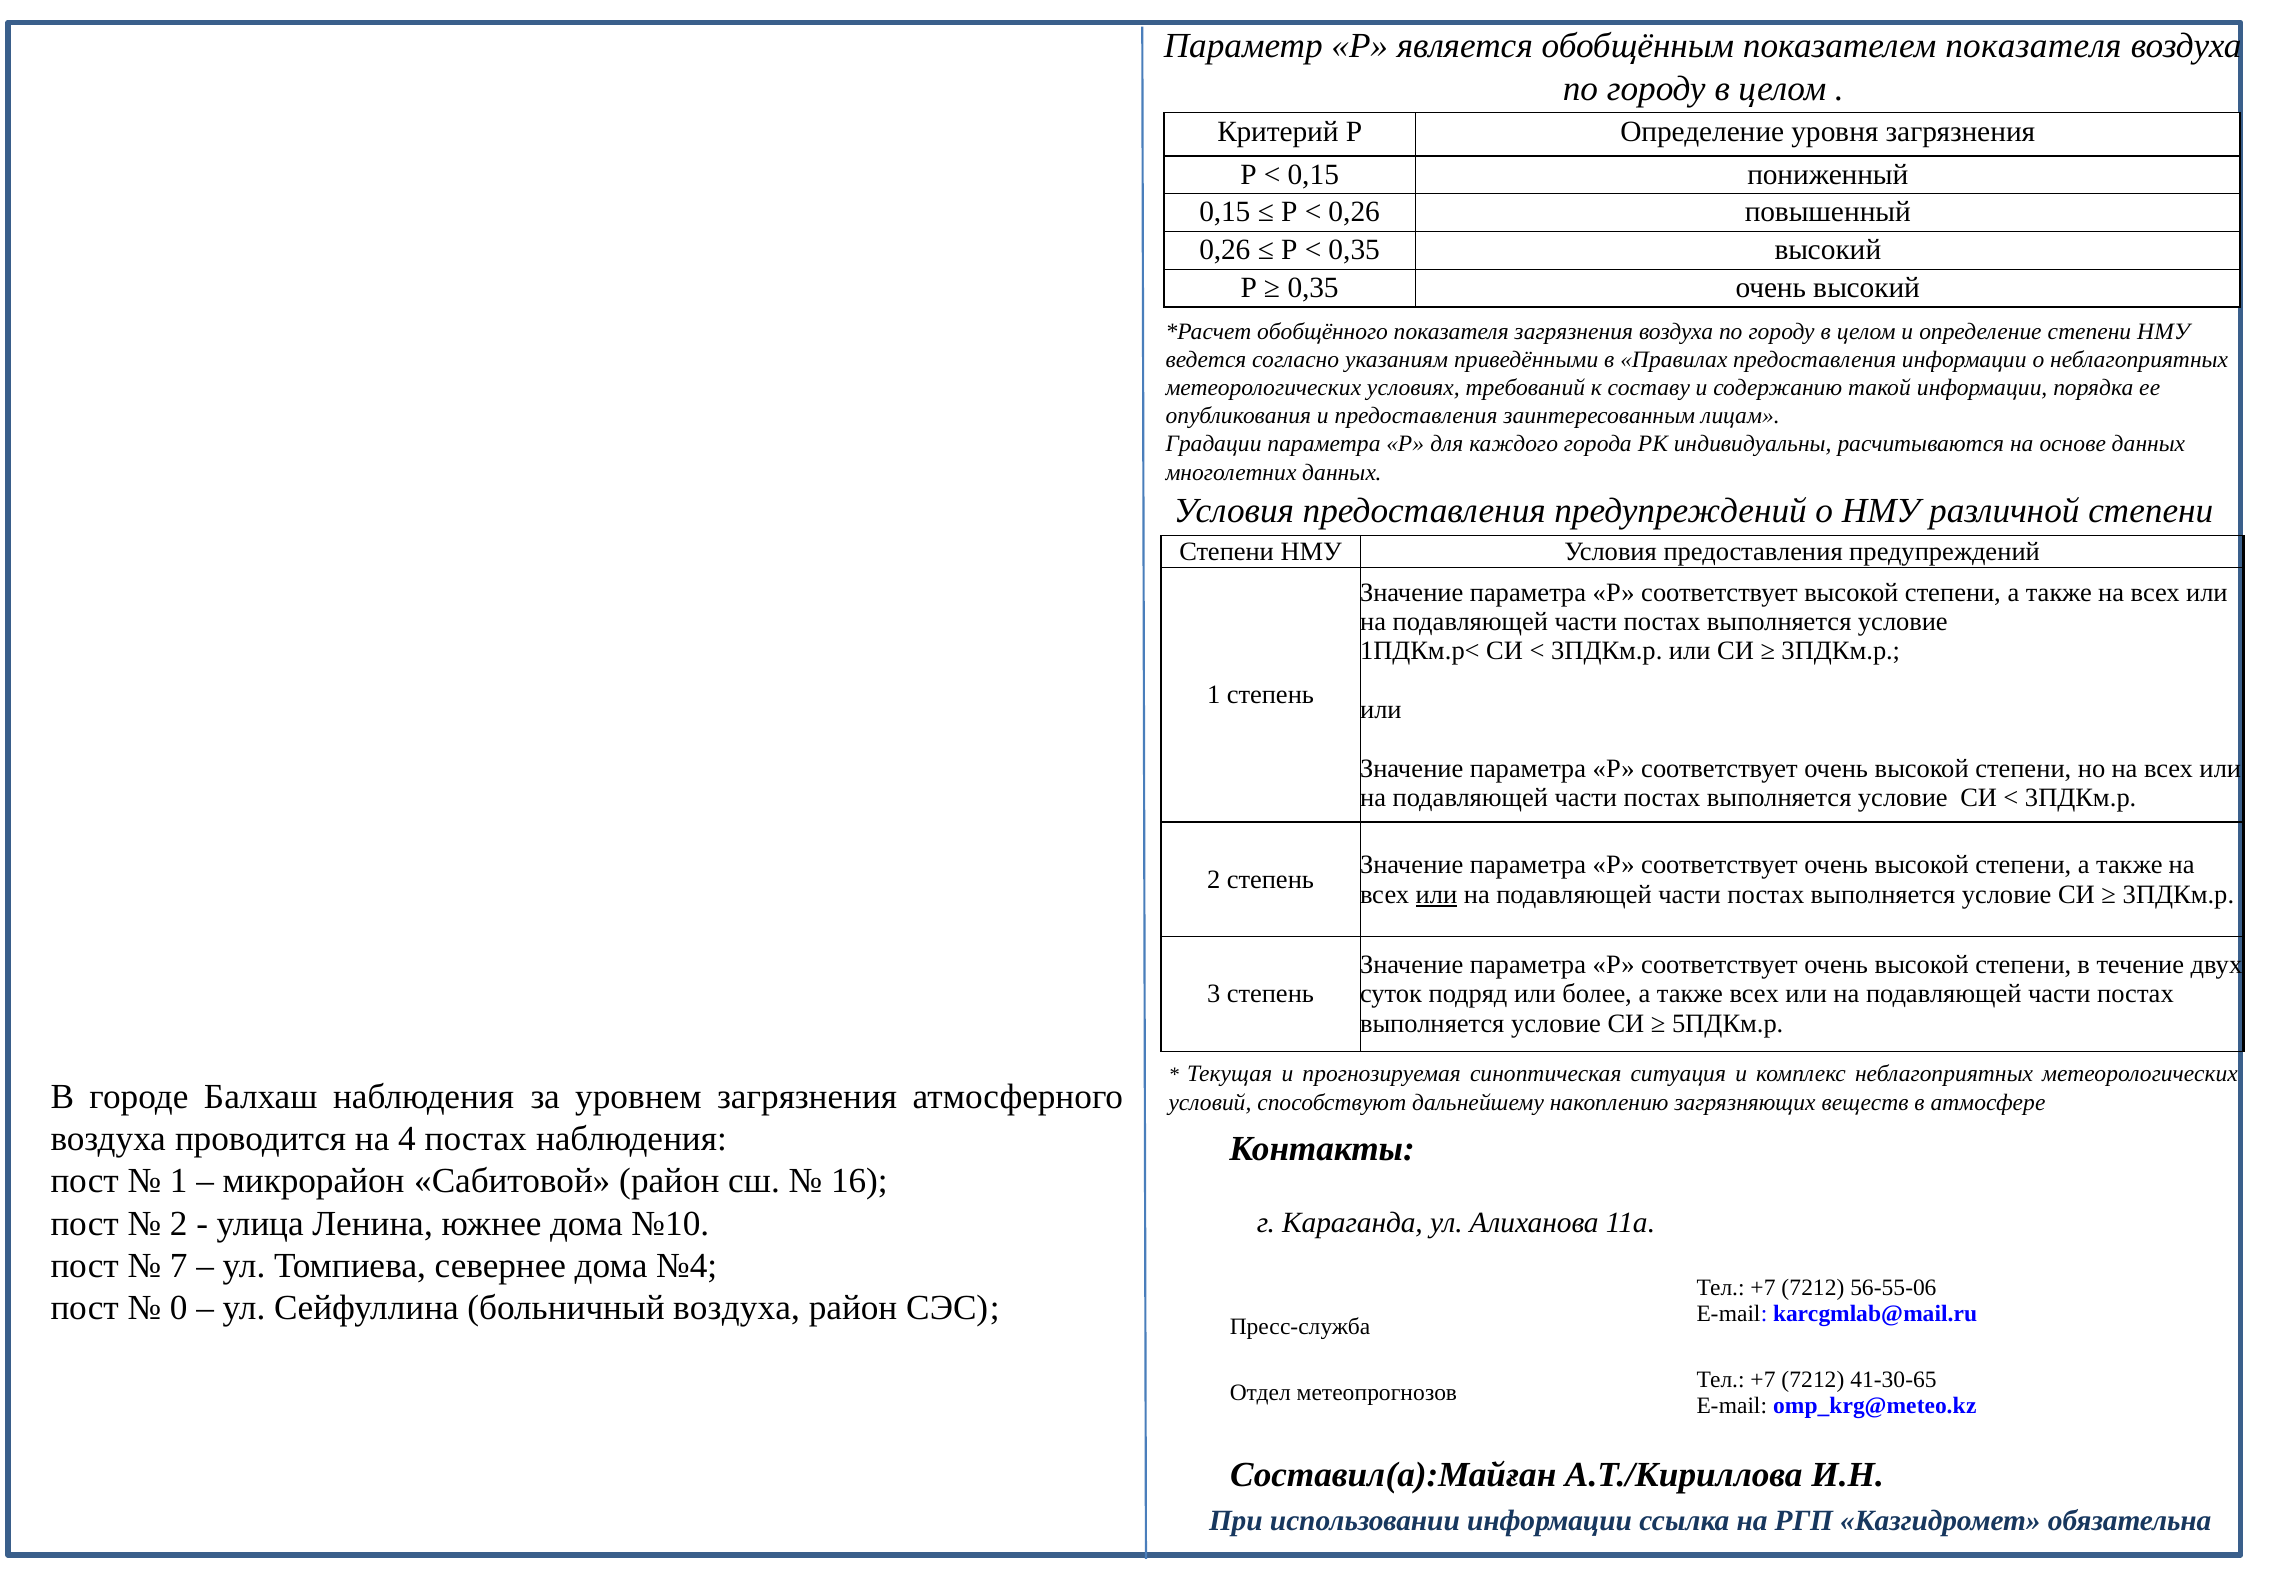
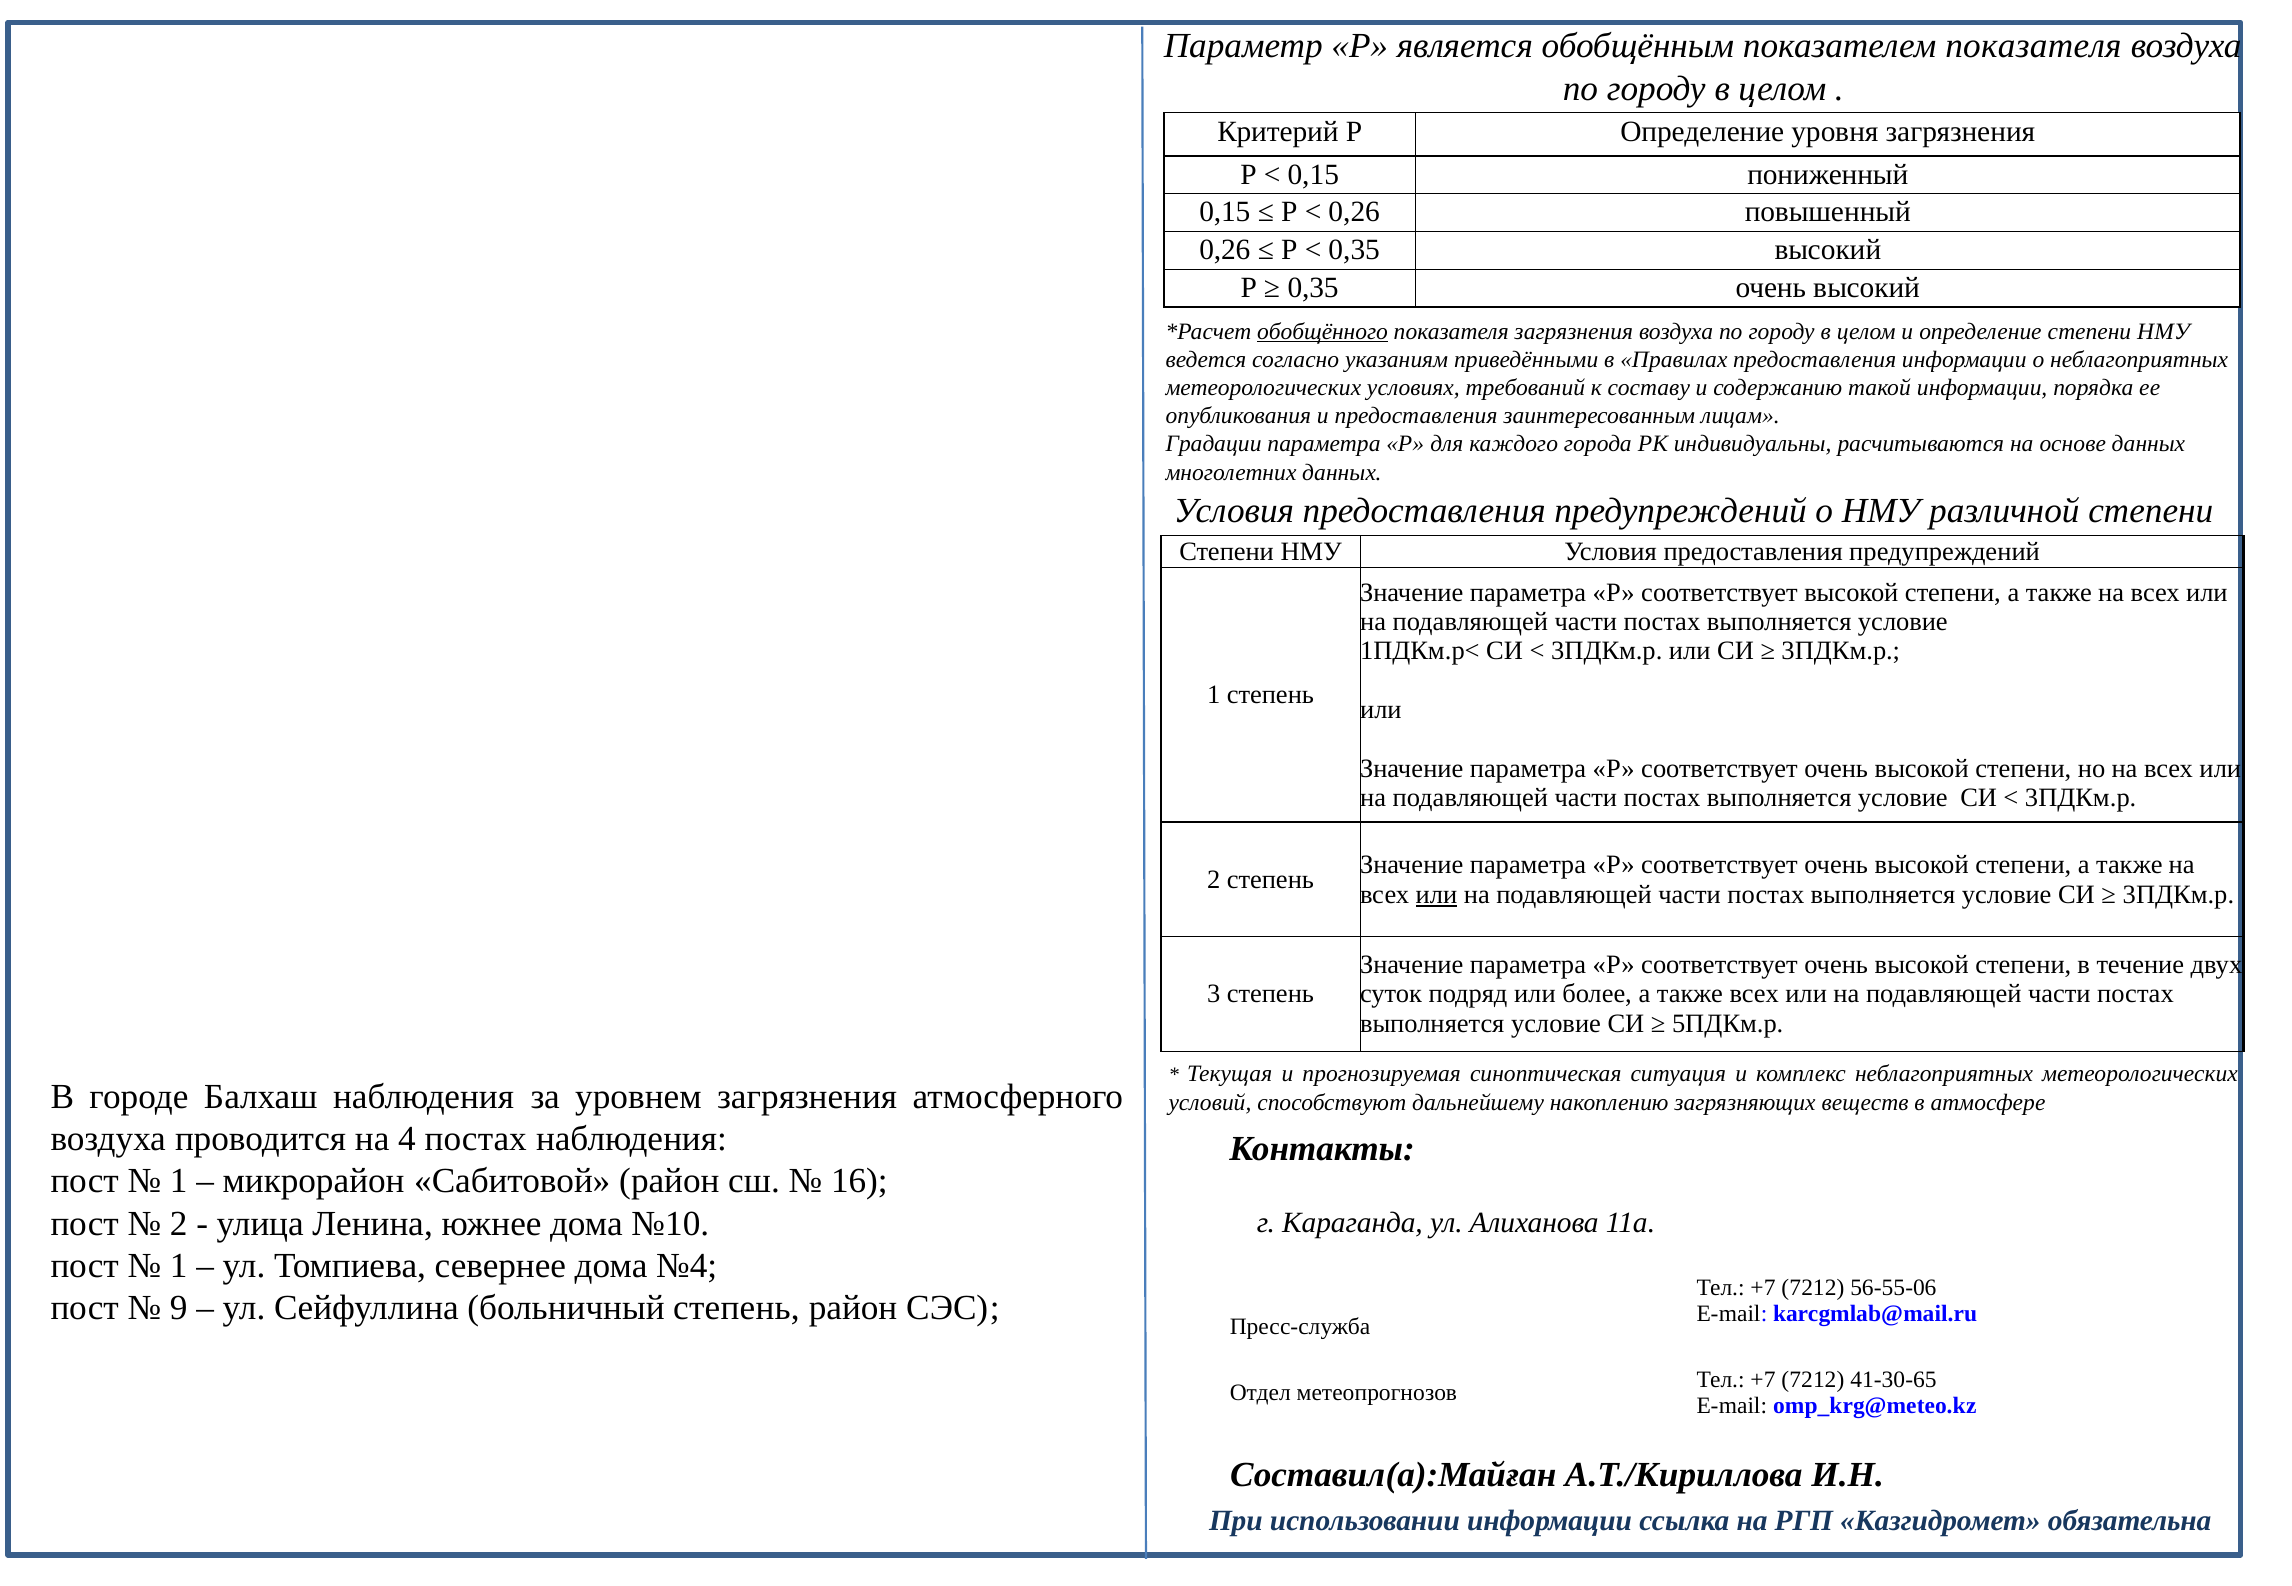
обобщённого underline: none -> present
7 at (179, 1266): 7 -> 1
0: 0 -> 9
больничный воздуха: воздуха -> степень
